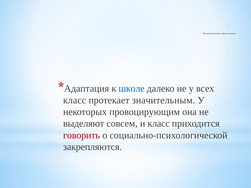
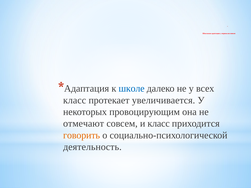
значительным: значительным -> увеличивается
выделяют: выделяют -> отмечают
говорить colour: red -> orange
закрепляются: закрепляются -> деятельность
